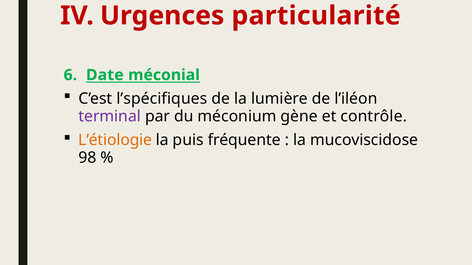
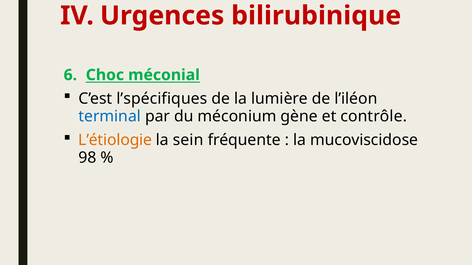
particularité: particularité -> bilirubinique
Date: Date -> Choc
terminal colour: purple -> blue
puis: puis -> sein
